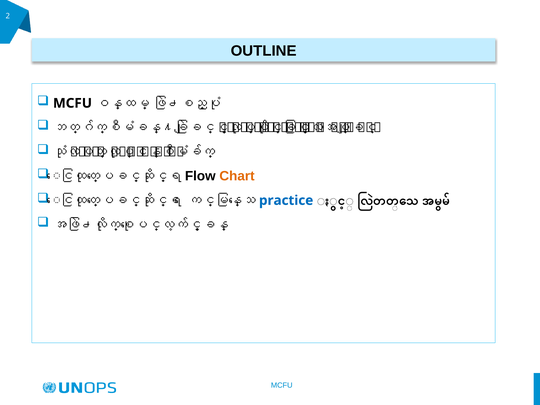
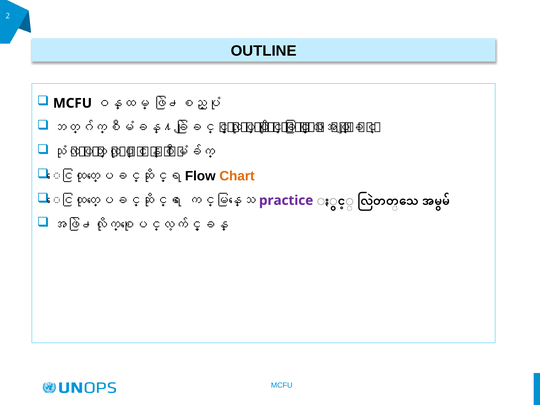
practice colour: blue -> purple
